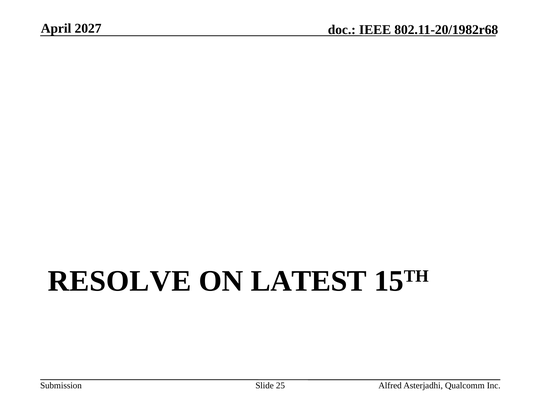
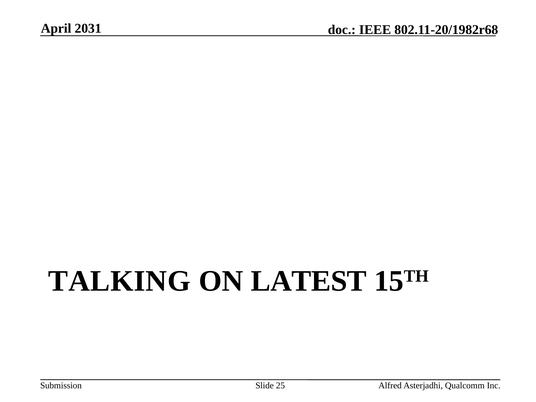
2027: 2027 -> 2031
RESOLVE: RESOLVE -> TALKING
